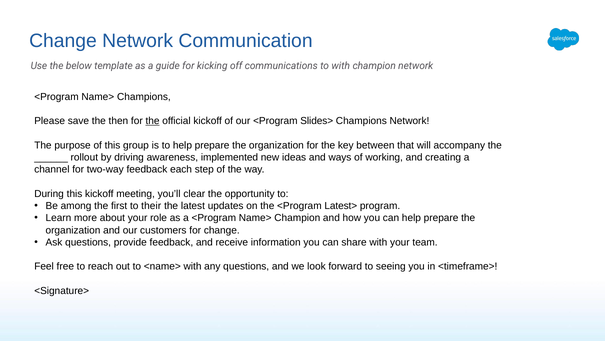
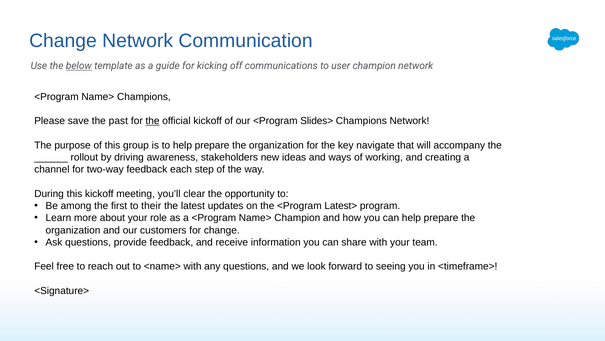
below underline: none -> present
to with: with -> user
then: then -> past
between: between -> navigate
implemented: implemented -> stakeholders
